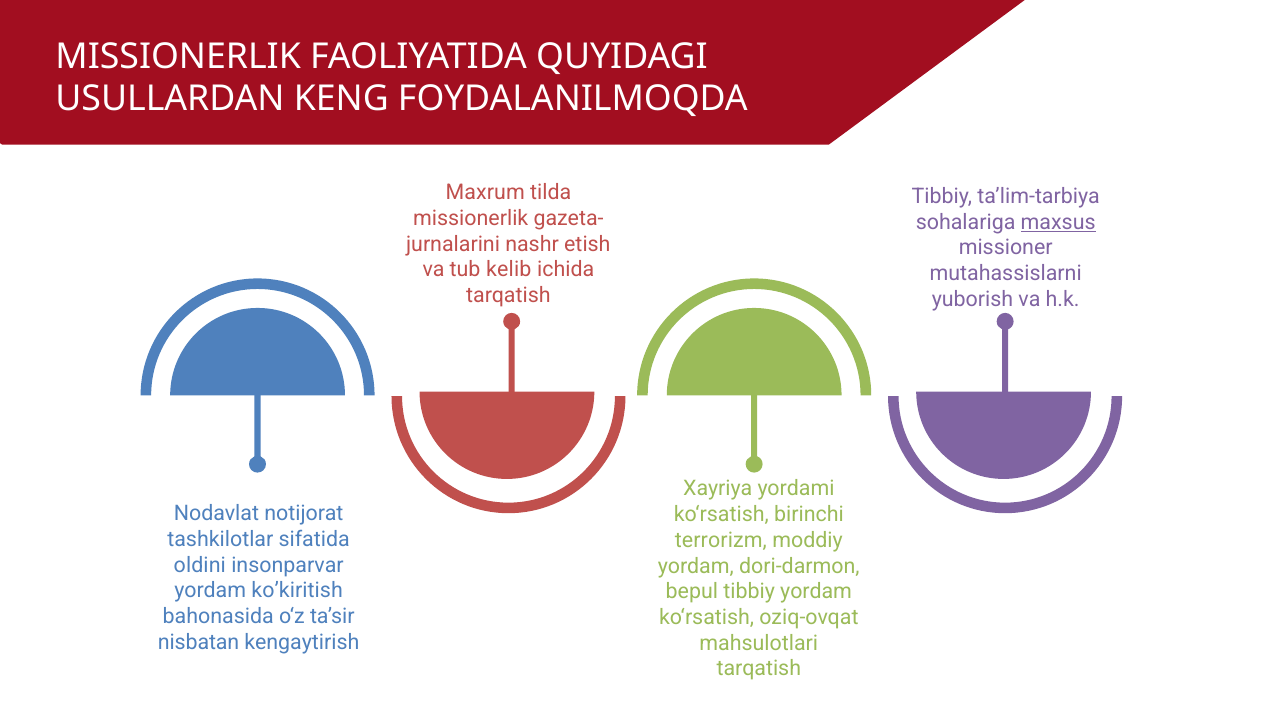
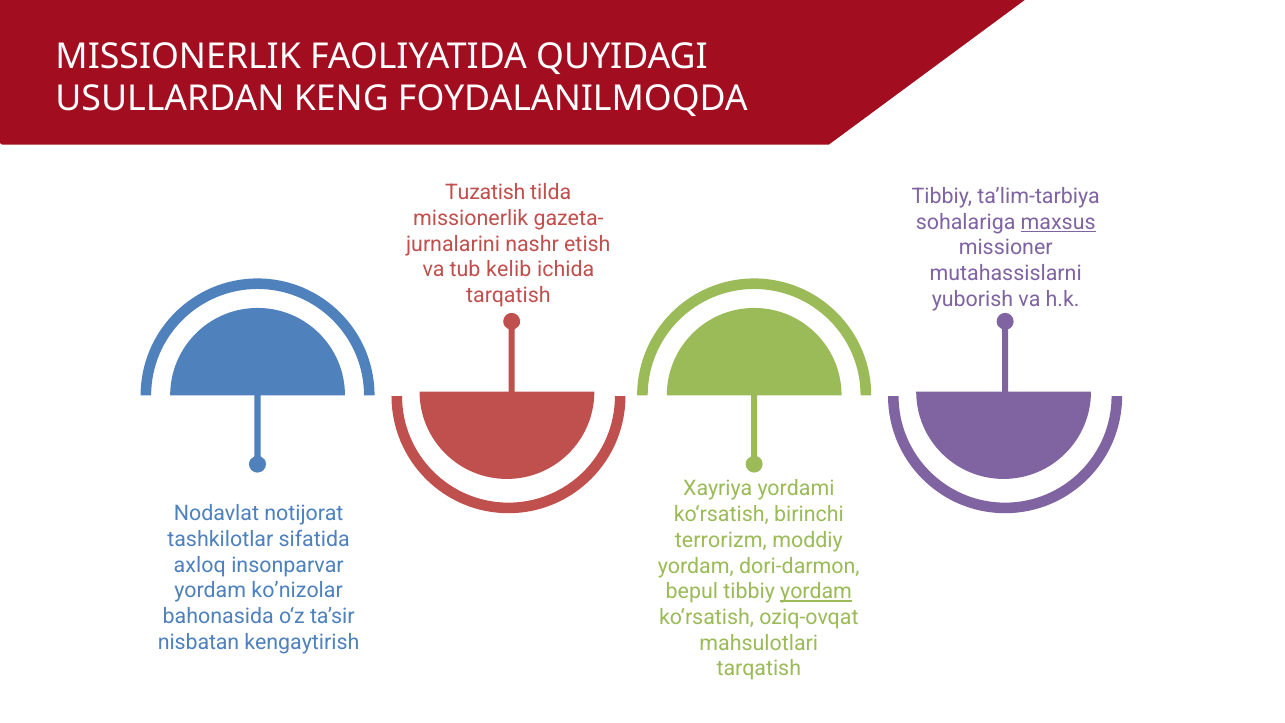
Maxrum: Maxrum -> Tuzatish
oldini: oldini -> axloq
ko’kiritish: ko’kiritish -> ko’nizolar
yordam at (816, 592) underline: none -> present
